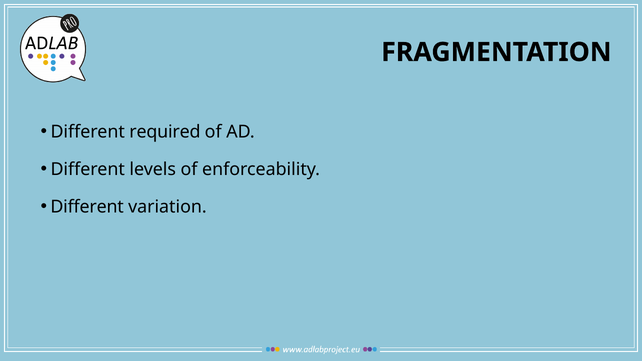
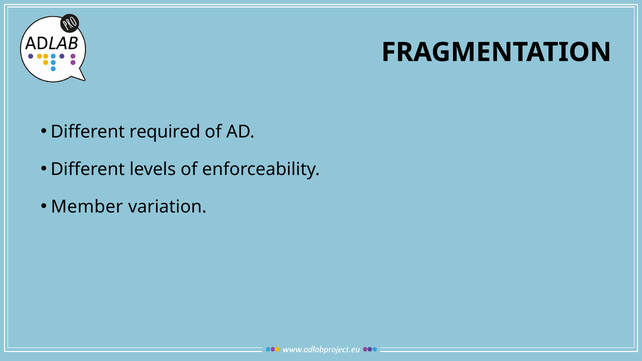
Different at (87, 207): Different -> Member
